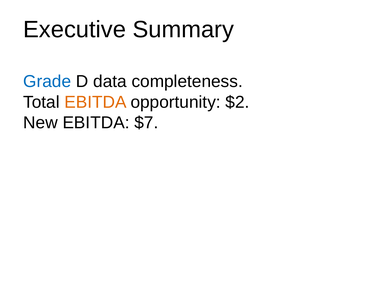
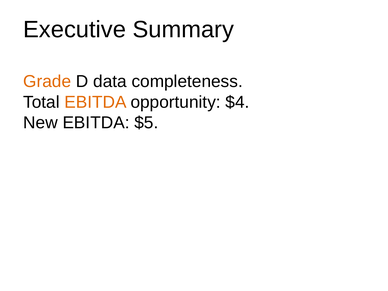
Grade colour: blue -> orange
$2: $2 -> $4
$7: $7 -> $5
